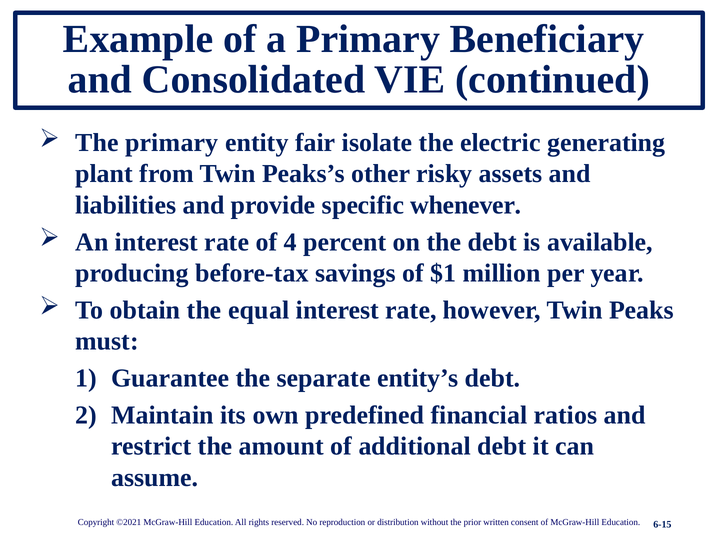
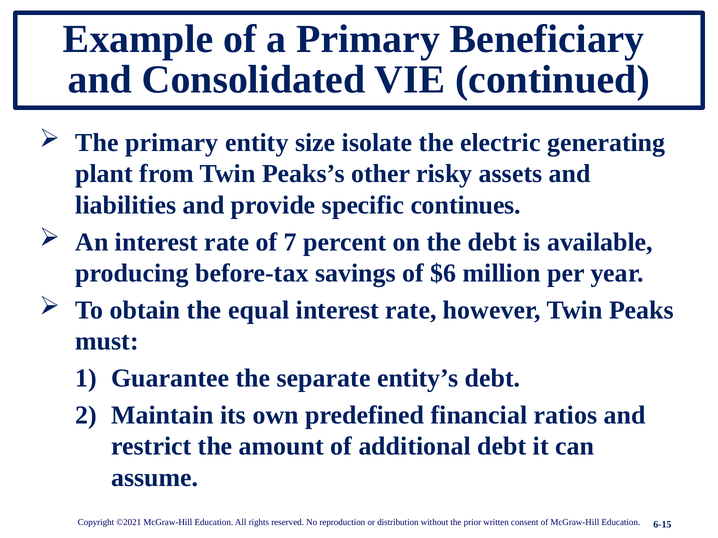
fair: fair -> size
whenever: whenever -> continues
4: 4 -> 7
$1: $1 -> $6
